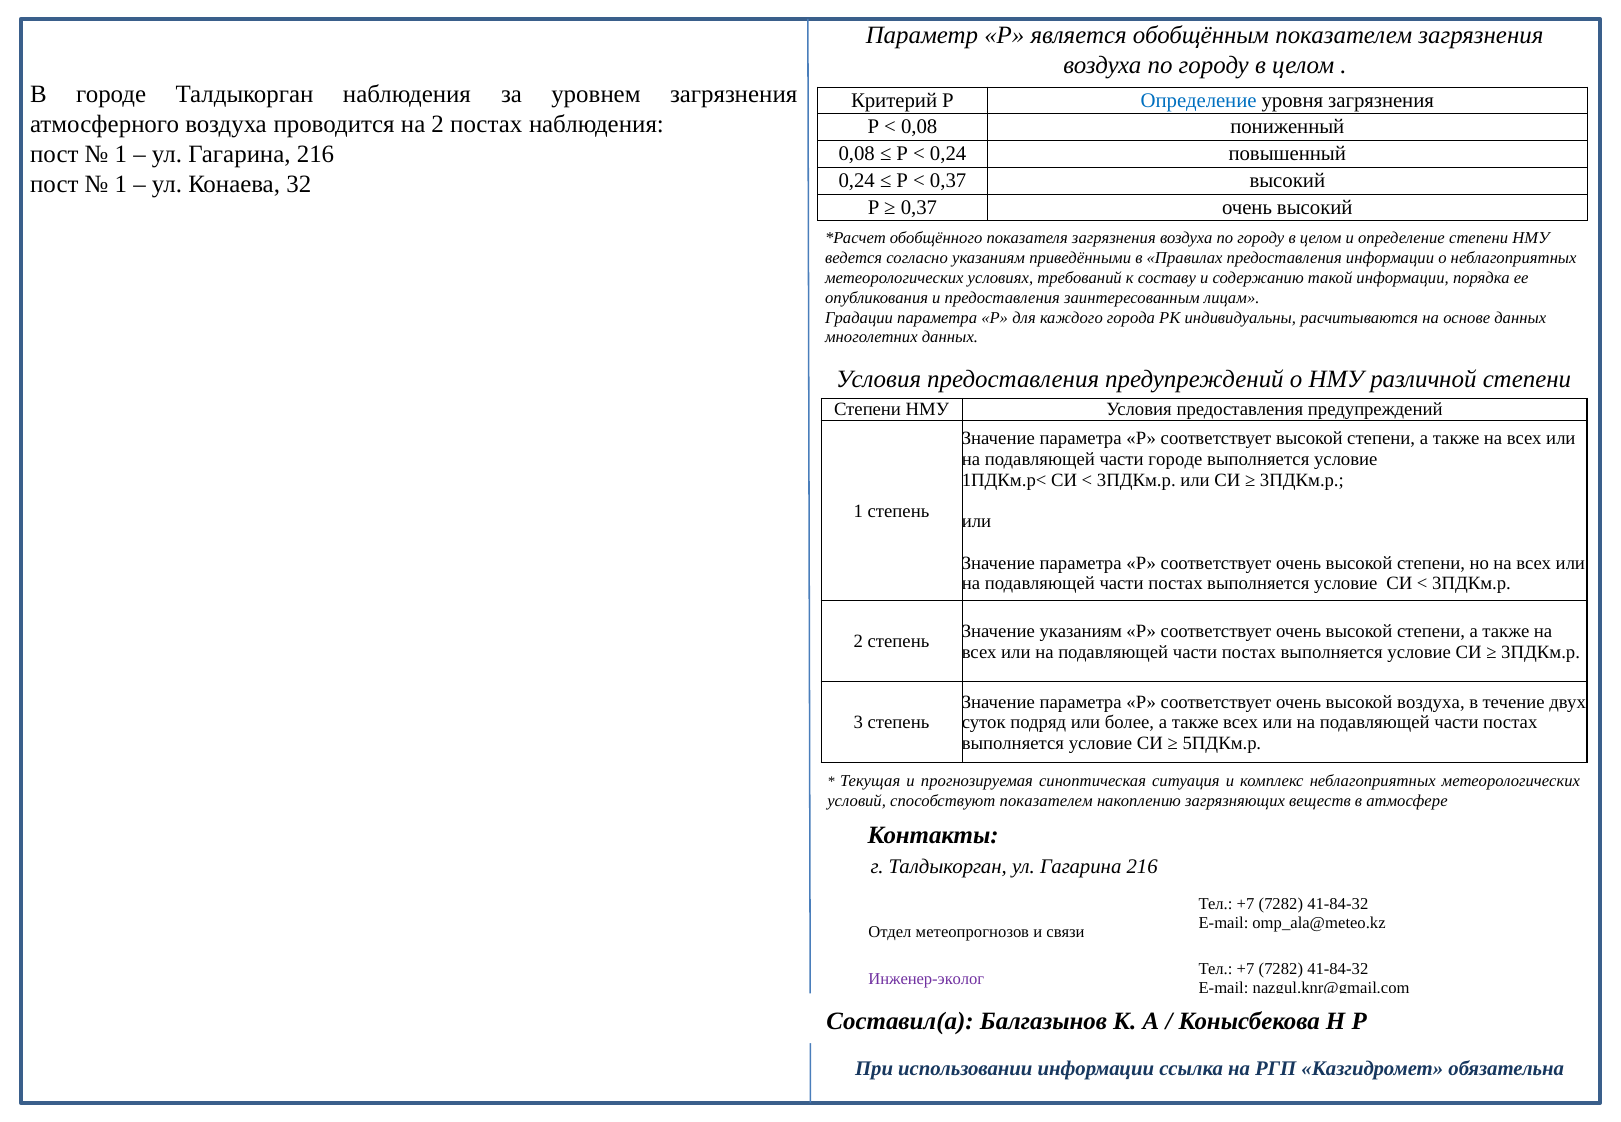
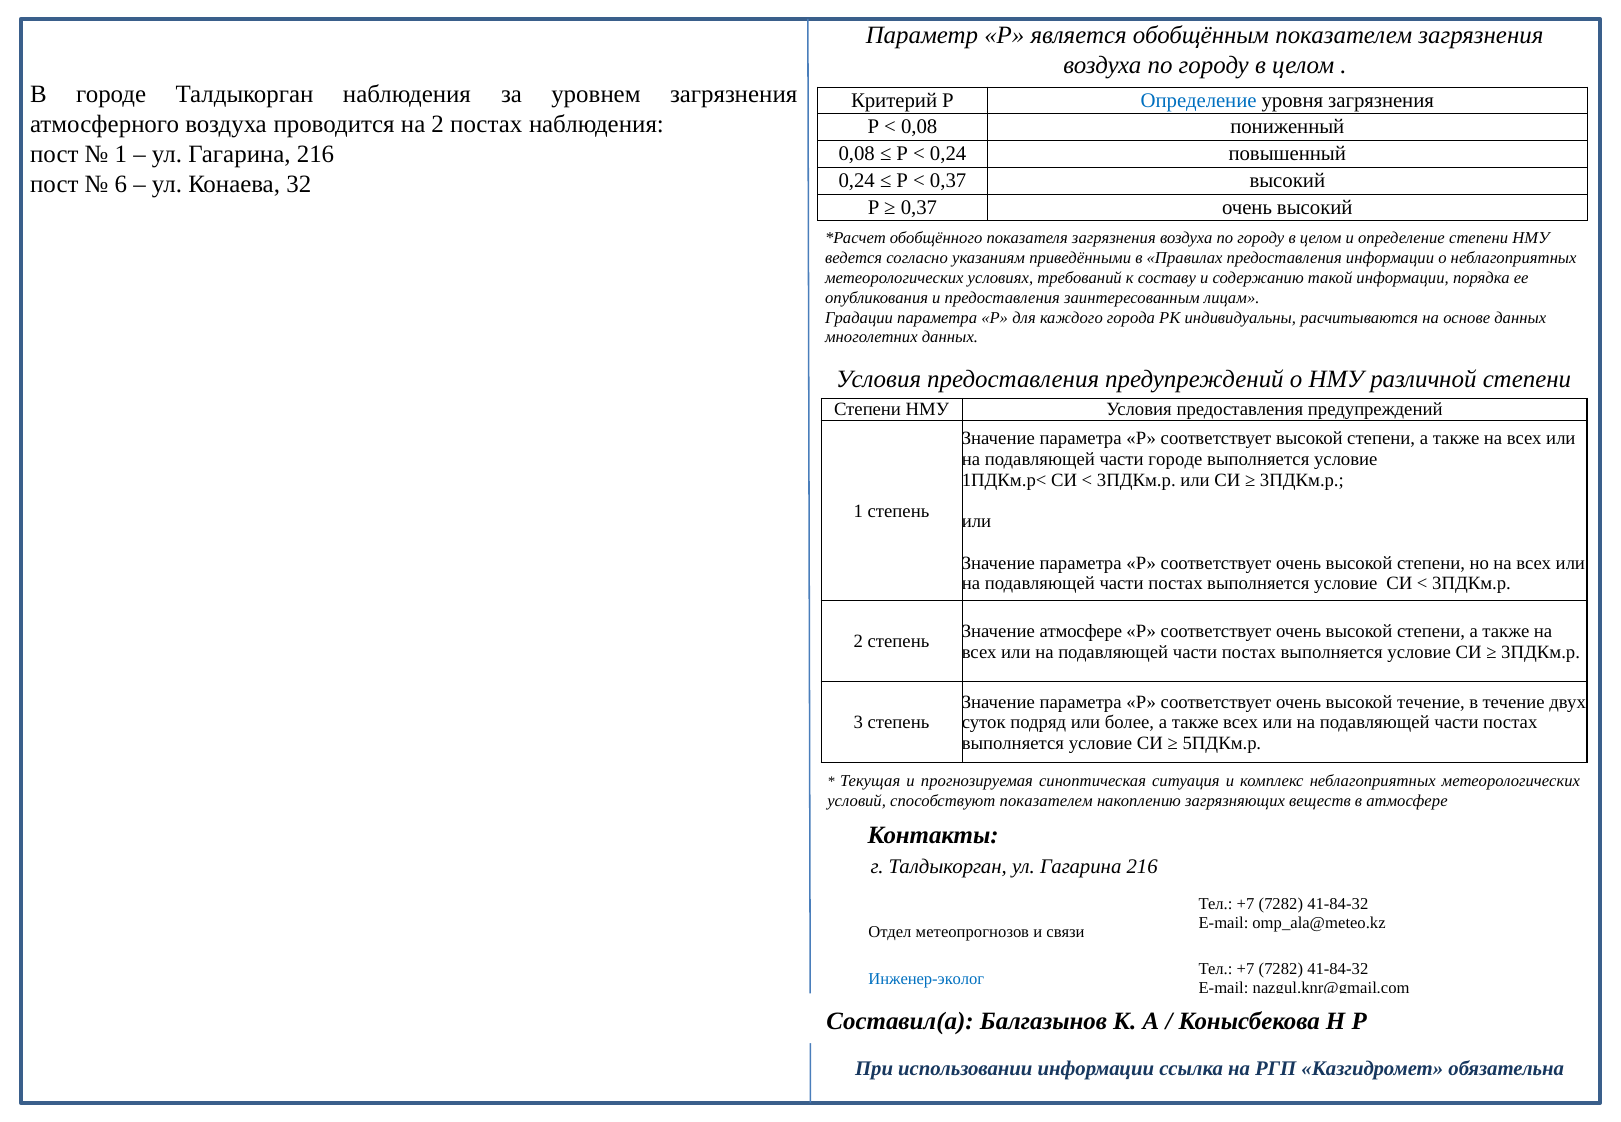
1 at (121, 184): 1 -> 6
Значение указаниям: указаниям -> атмосфере
высокой воздуха: воздуха -> течение
Инженер-эколог colour: purple -> blue
